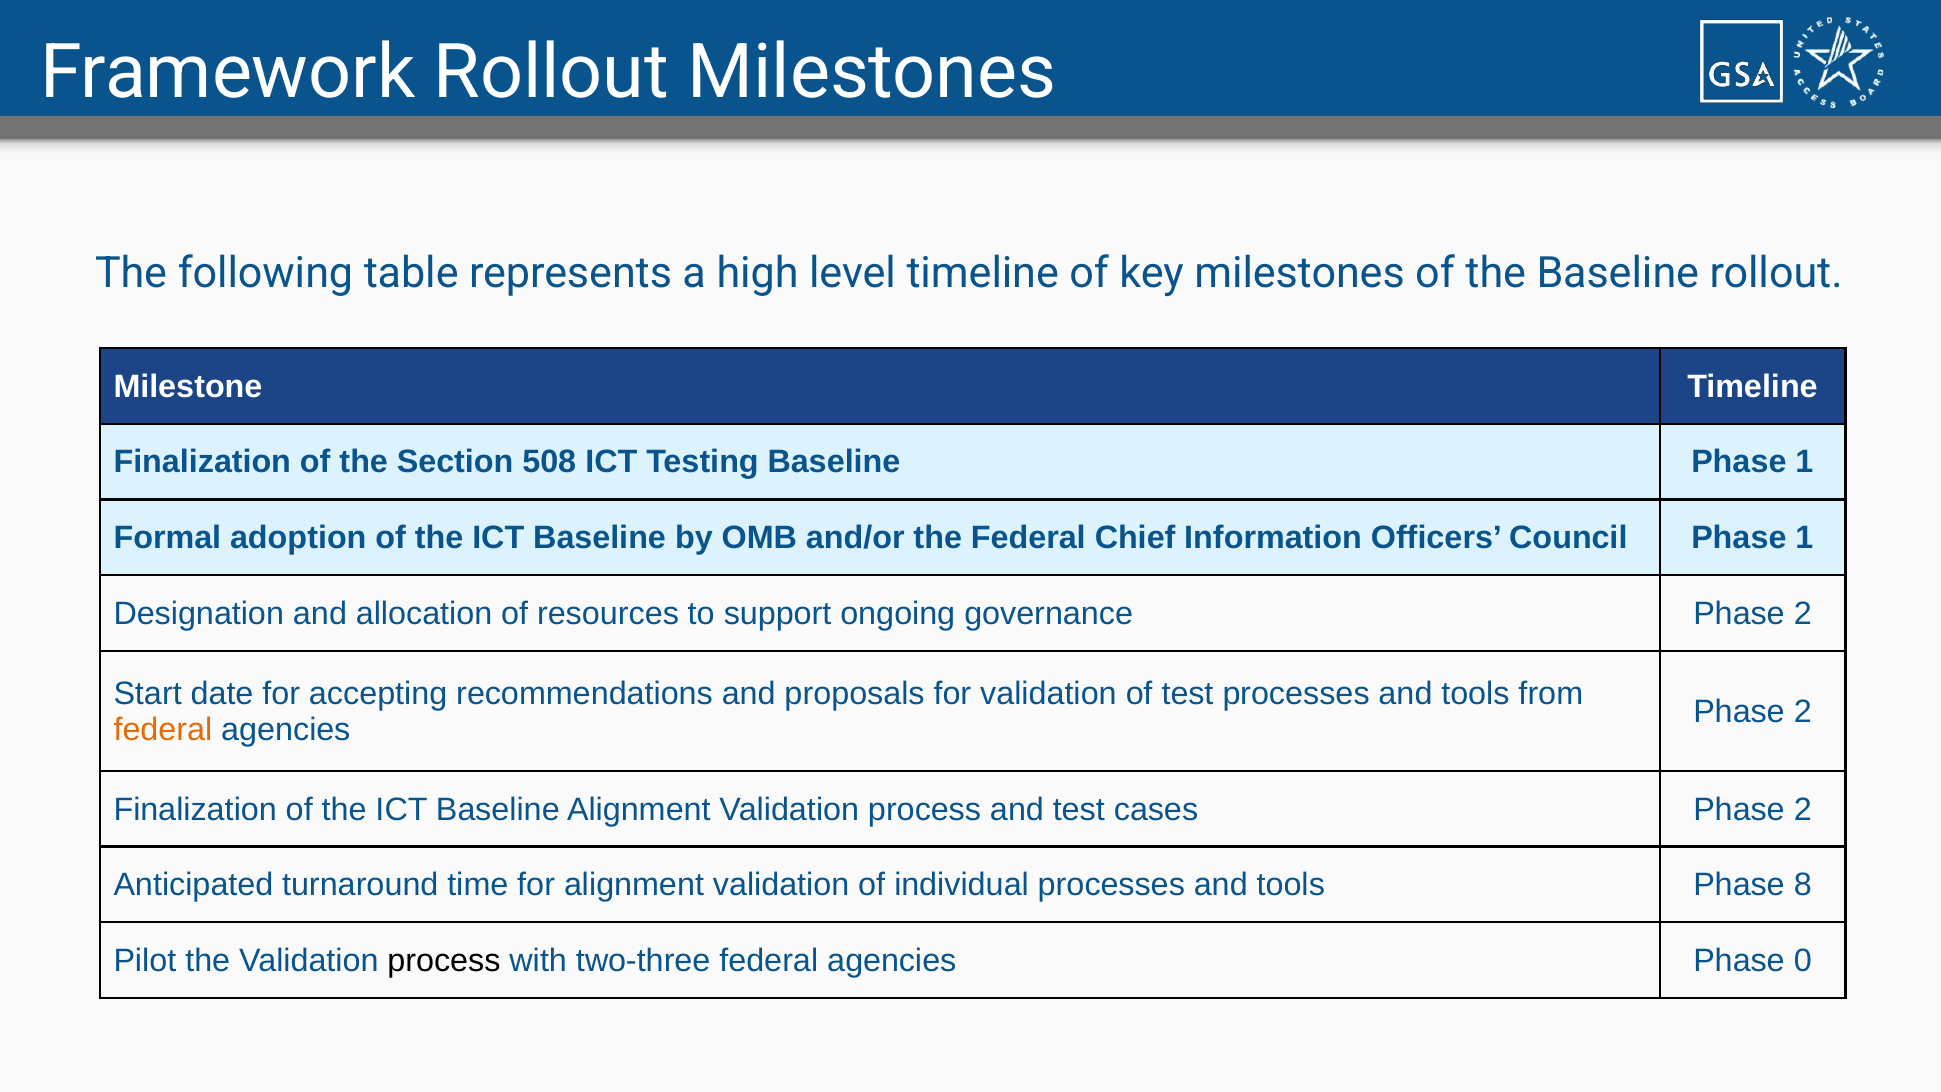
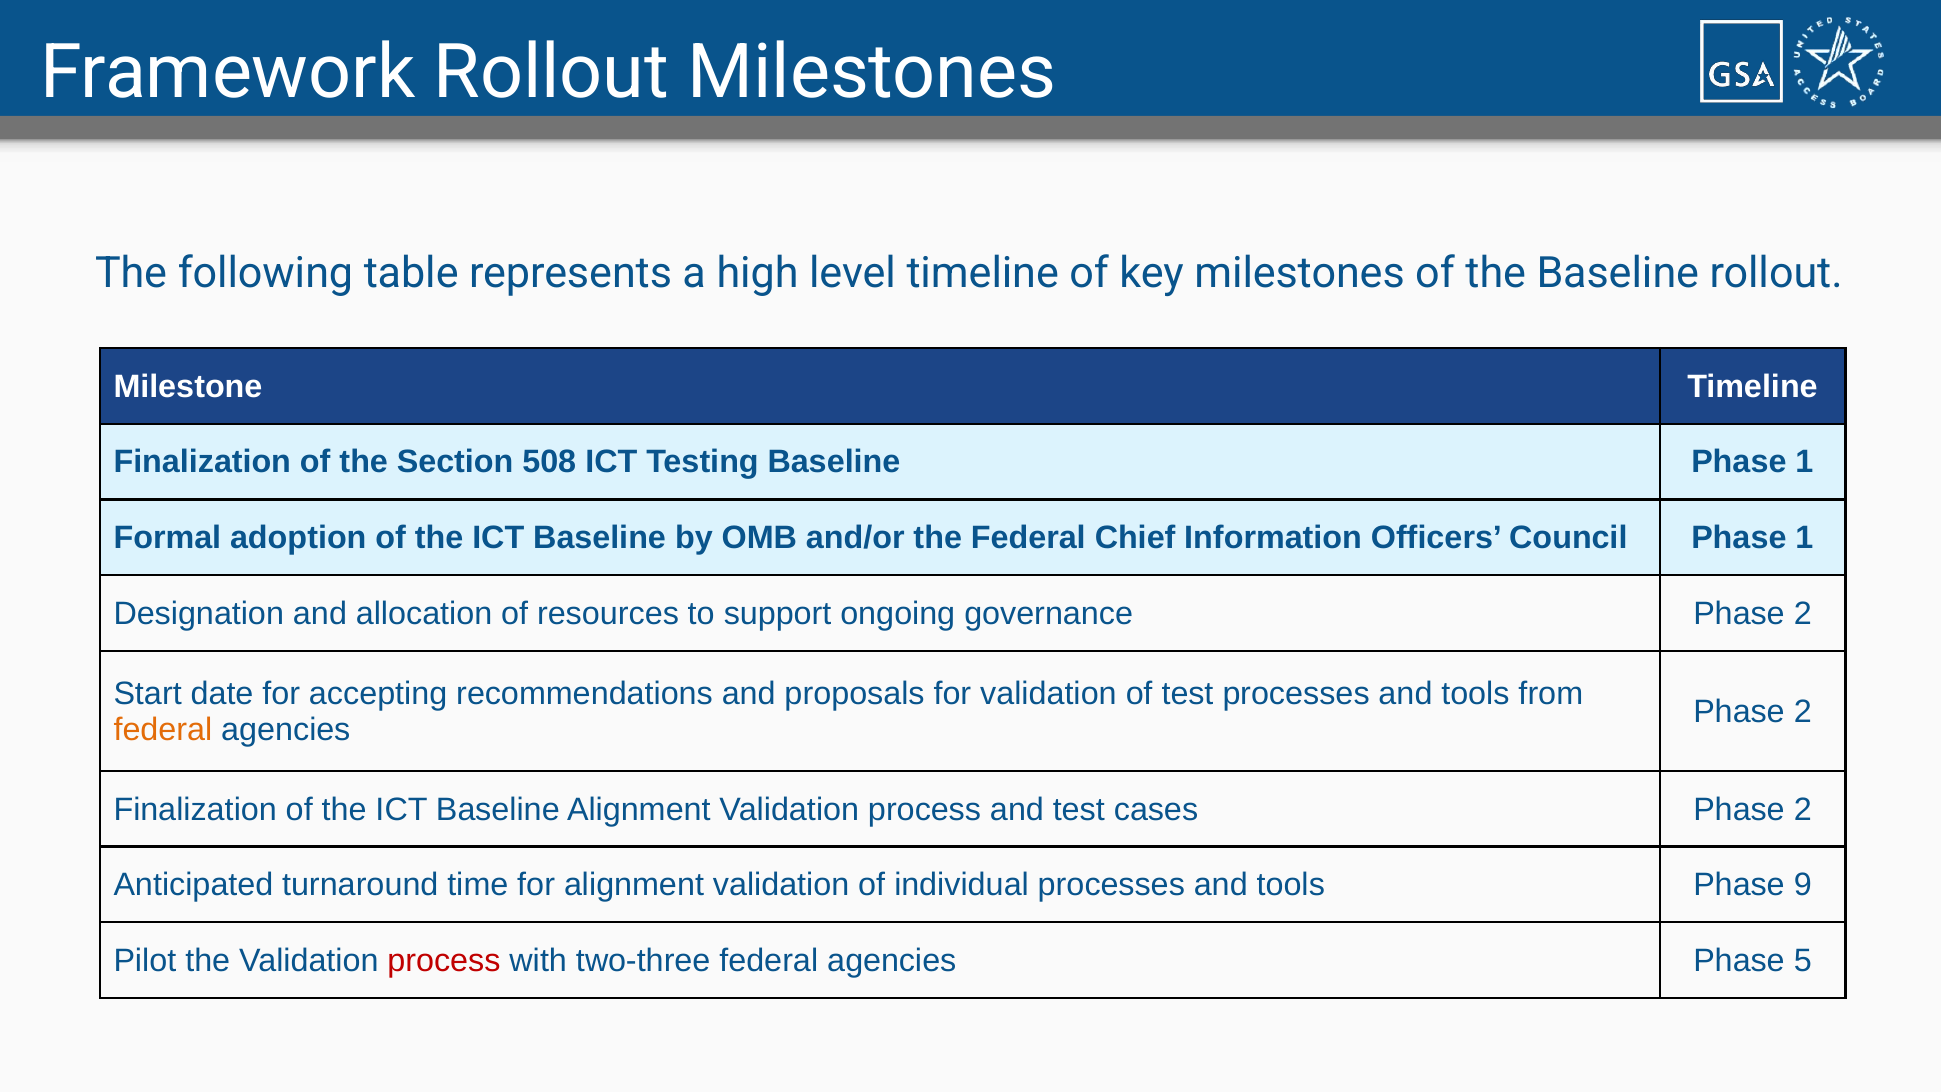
8: 8 -> 9
process at (444, 961) colour: black -> red
0: 0 -> 5
